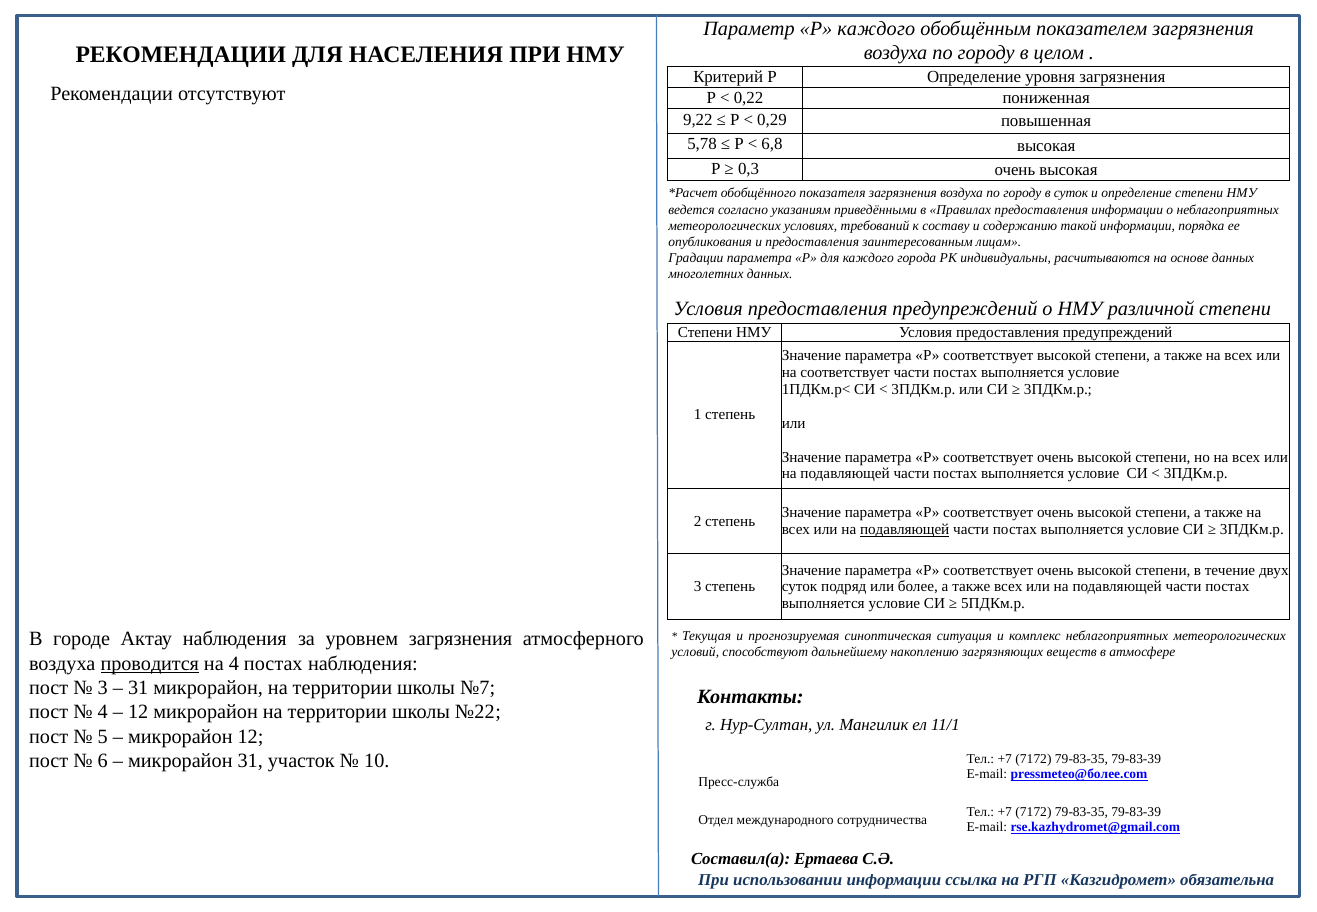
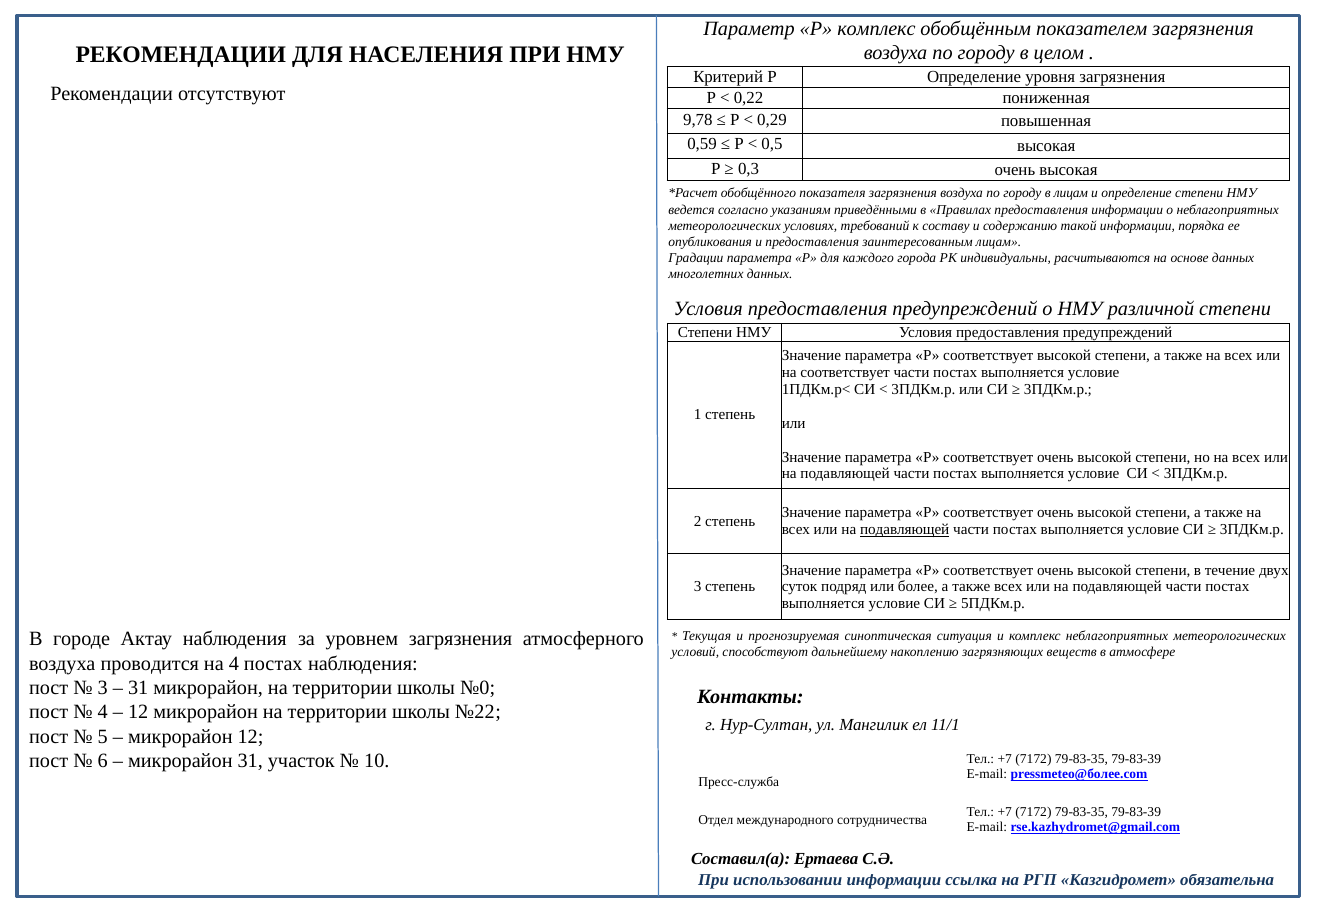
Р каждого: каждого -> комплекс
9,22: 9,22 -> 9,78
5,78: 5,78 -> 0,59
6,8: 6,8 -> 0,5
в суток: суток -> лицам
проводится underline: present -> none
№7: №7 -> №0
